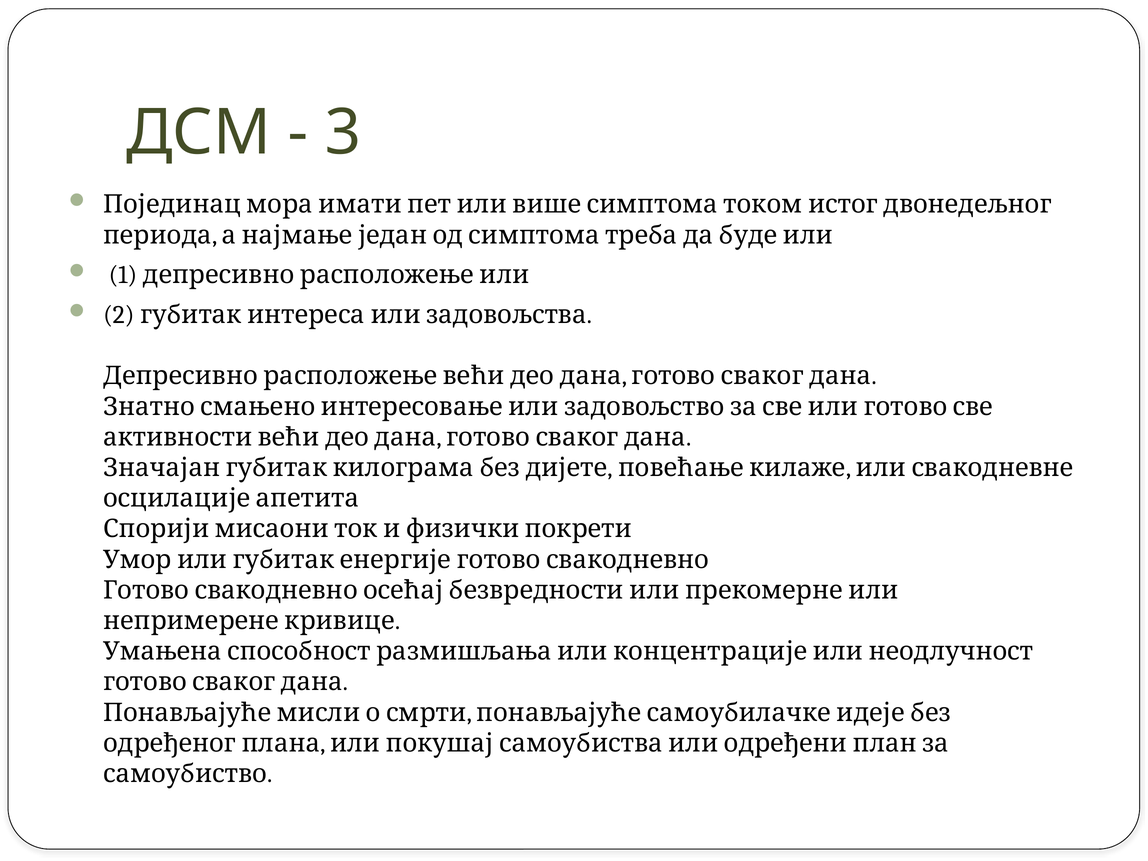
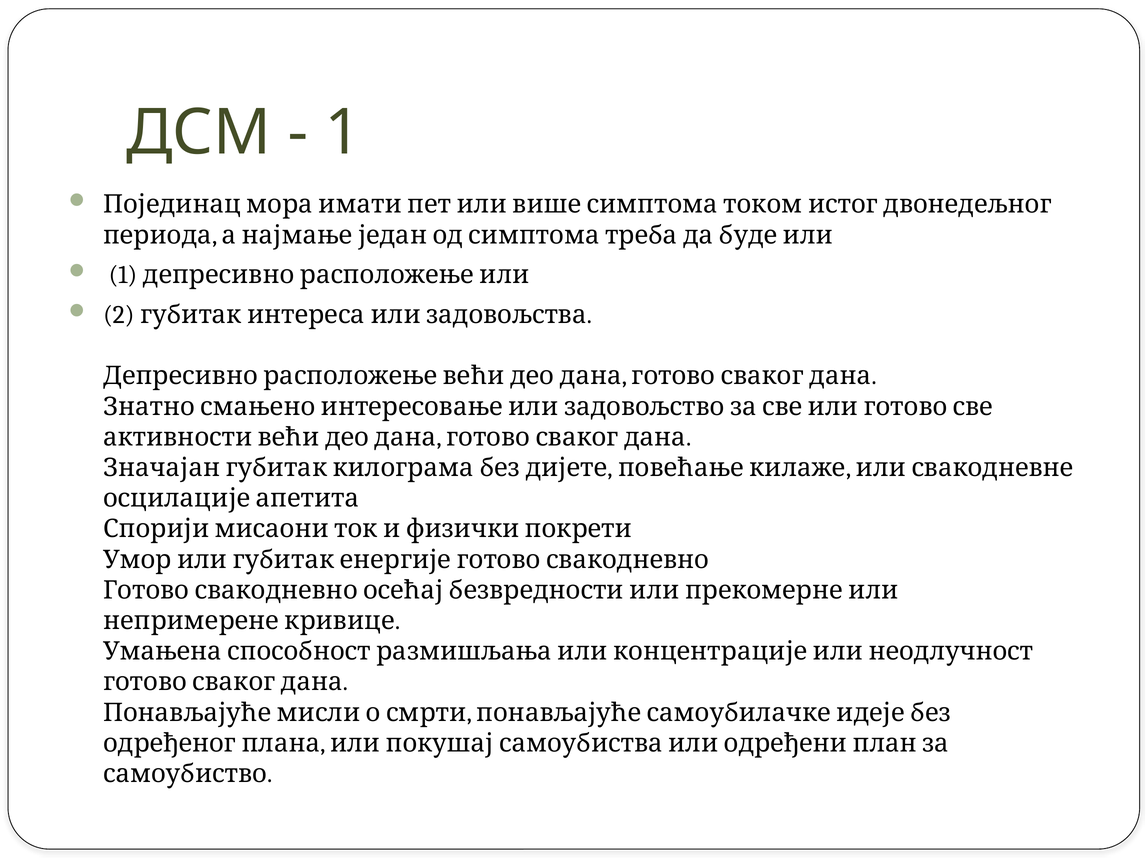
3 at (343, 133): 3 -> 1
